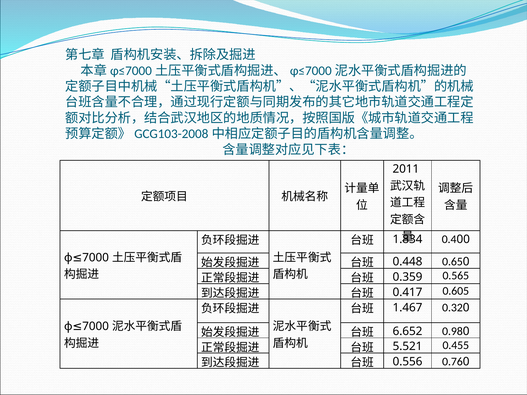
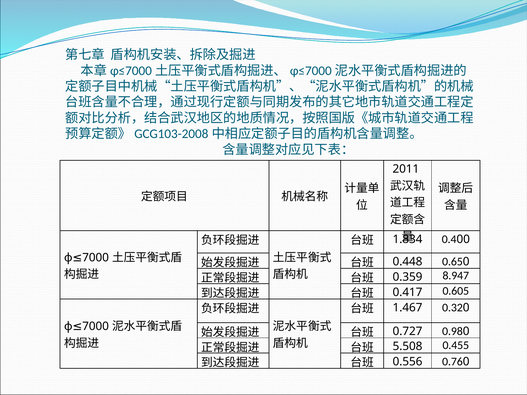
0.565: 0.565 -> 8.947
6.652: 6.652 -> 0.727
5.521: 5.521 -> 5.508
